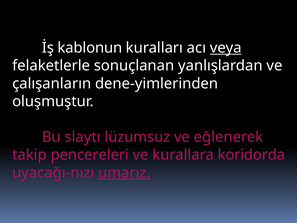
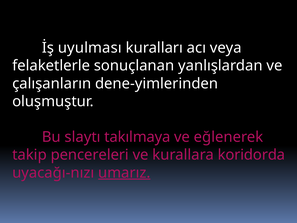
kablonun: kablonun -> uyulması
veya underline: present -> none
lüzumsuz: lüzumsuz -> takılmaya
